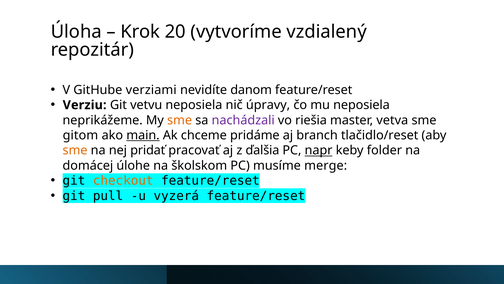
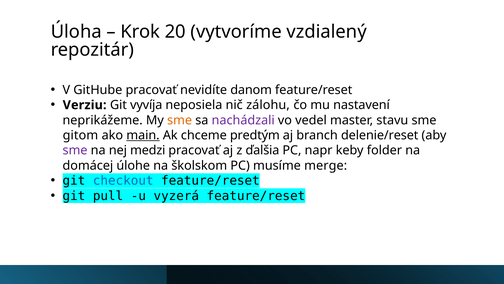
GitHube verziami: verziami -> pracovať
vetvu: vetvu -> vyvíja
úpravy: úpravy -> zálohu
mu neposiela: neposiela -> nastavení
riešia: riešia -> vedel
vetva: vetva -> stavu
pridáme: pridáme -> predtým
tlačidlo/reset: tlačidlo/reset -> delenie/reset
sme at (75, 150) colour: orange -> purple
pridať: pridať -> medzi
napr underline: present -> none
checkout colour: orange -> blue
